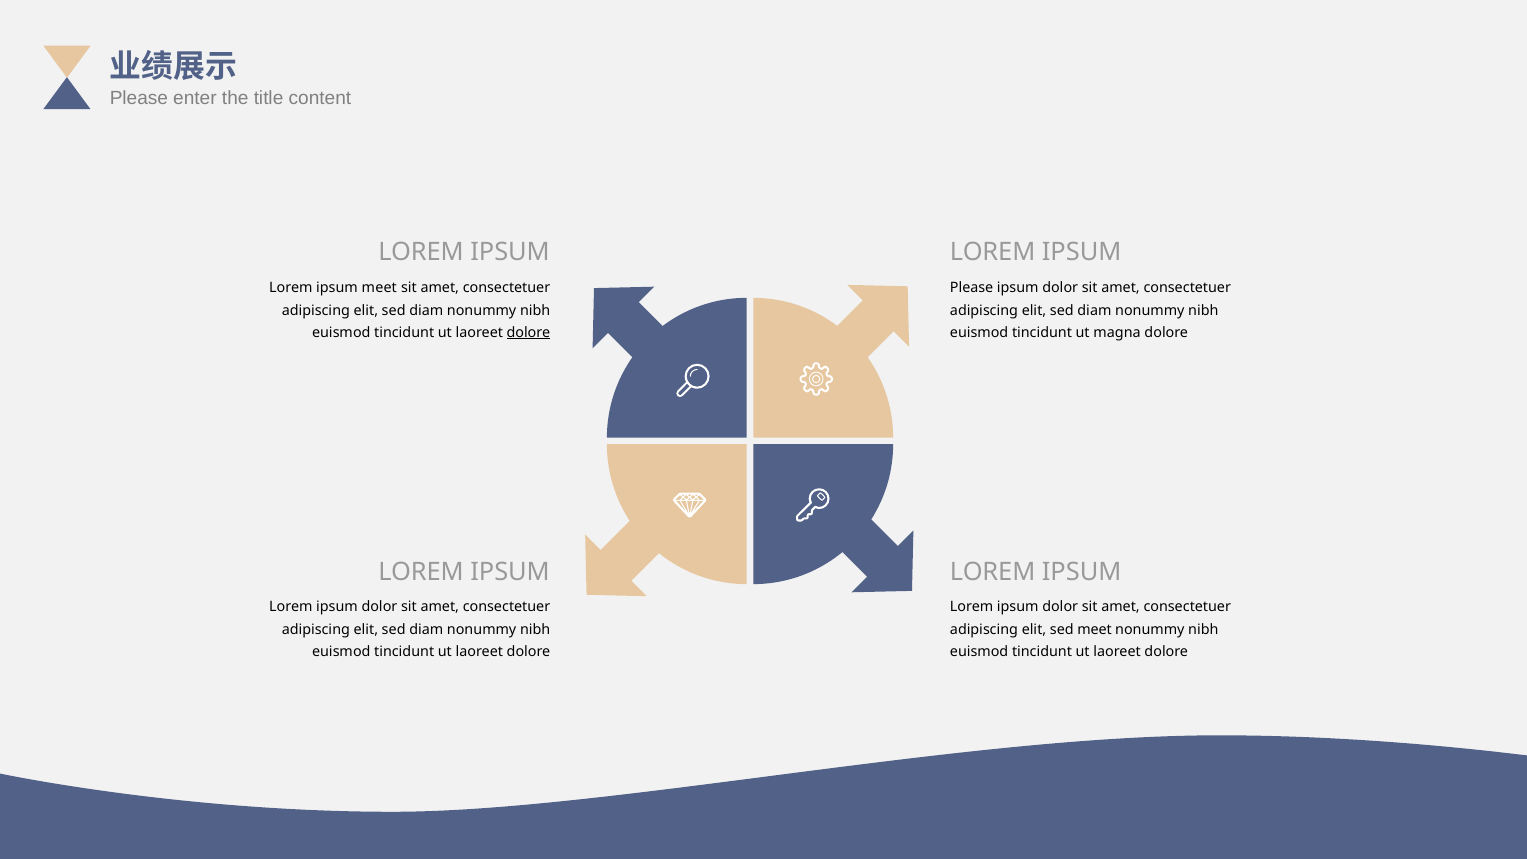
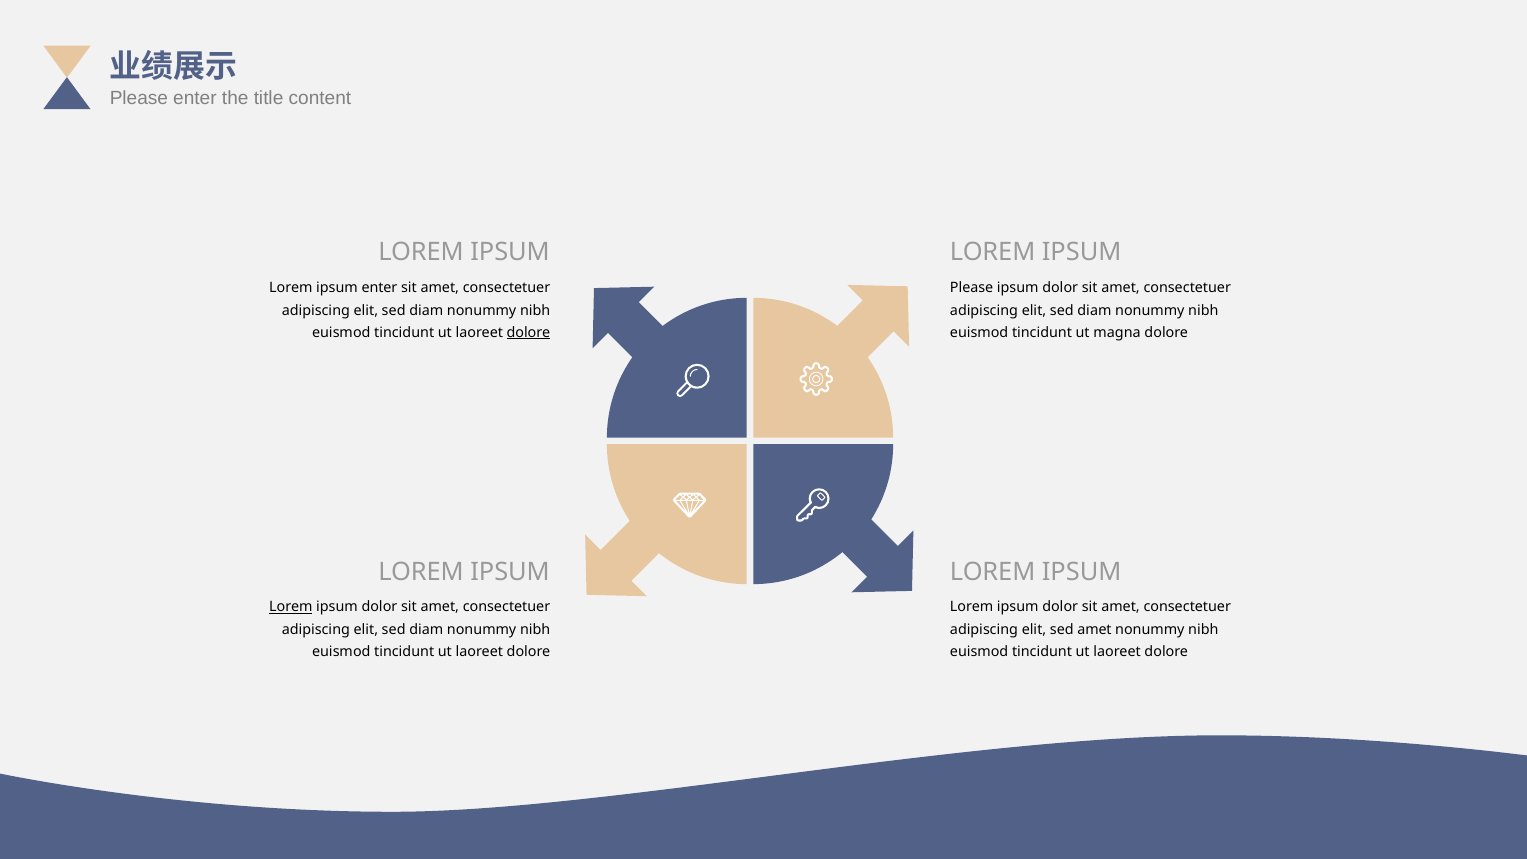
ipsum meet: meet -> enter
Lorem at (291, 607) underline: none -> present
sed meet: meet -> amet
